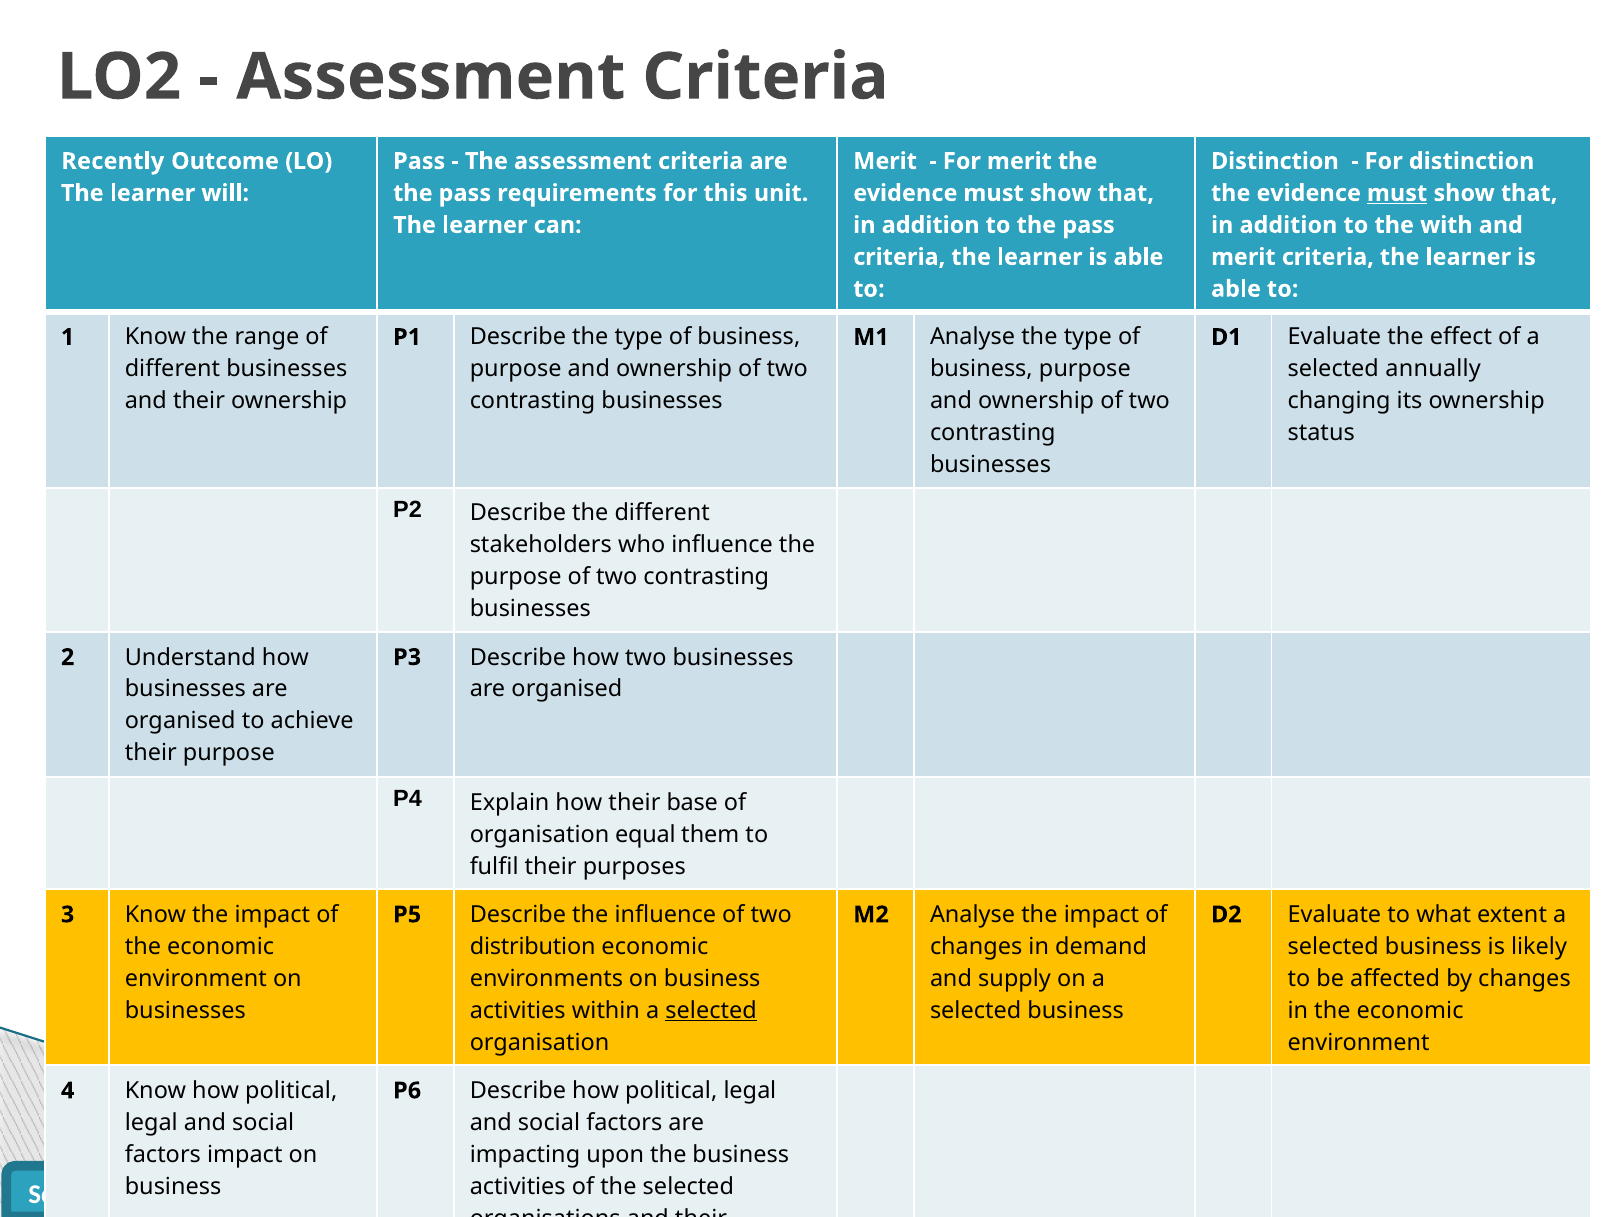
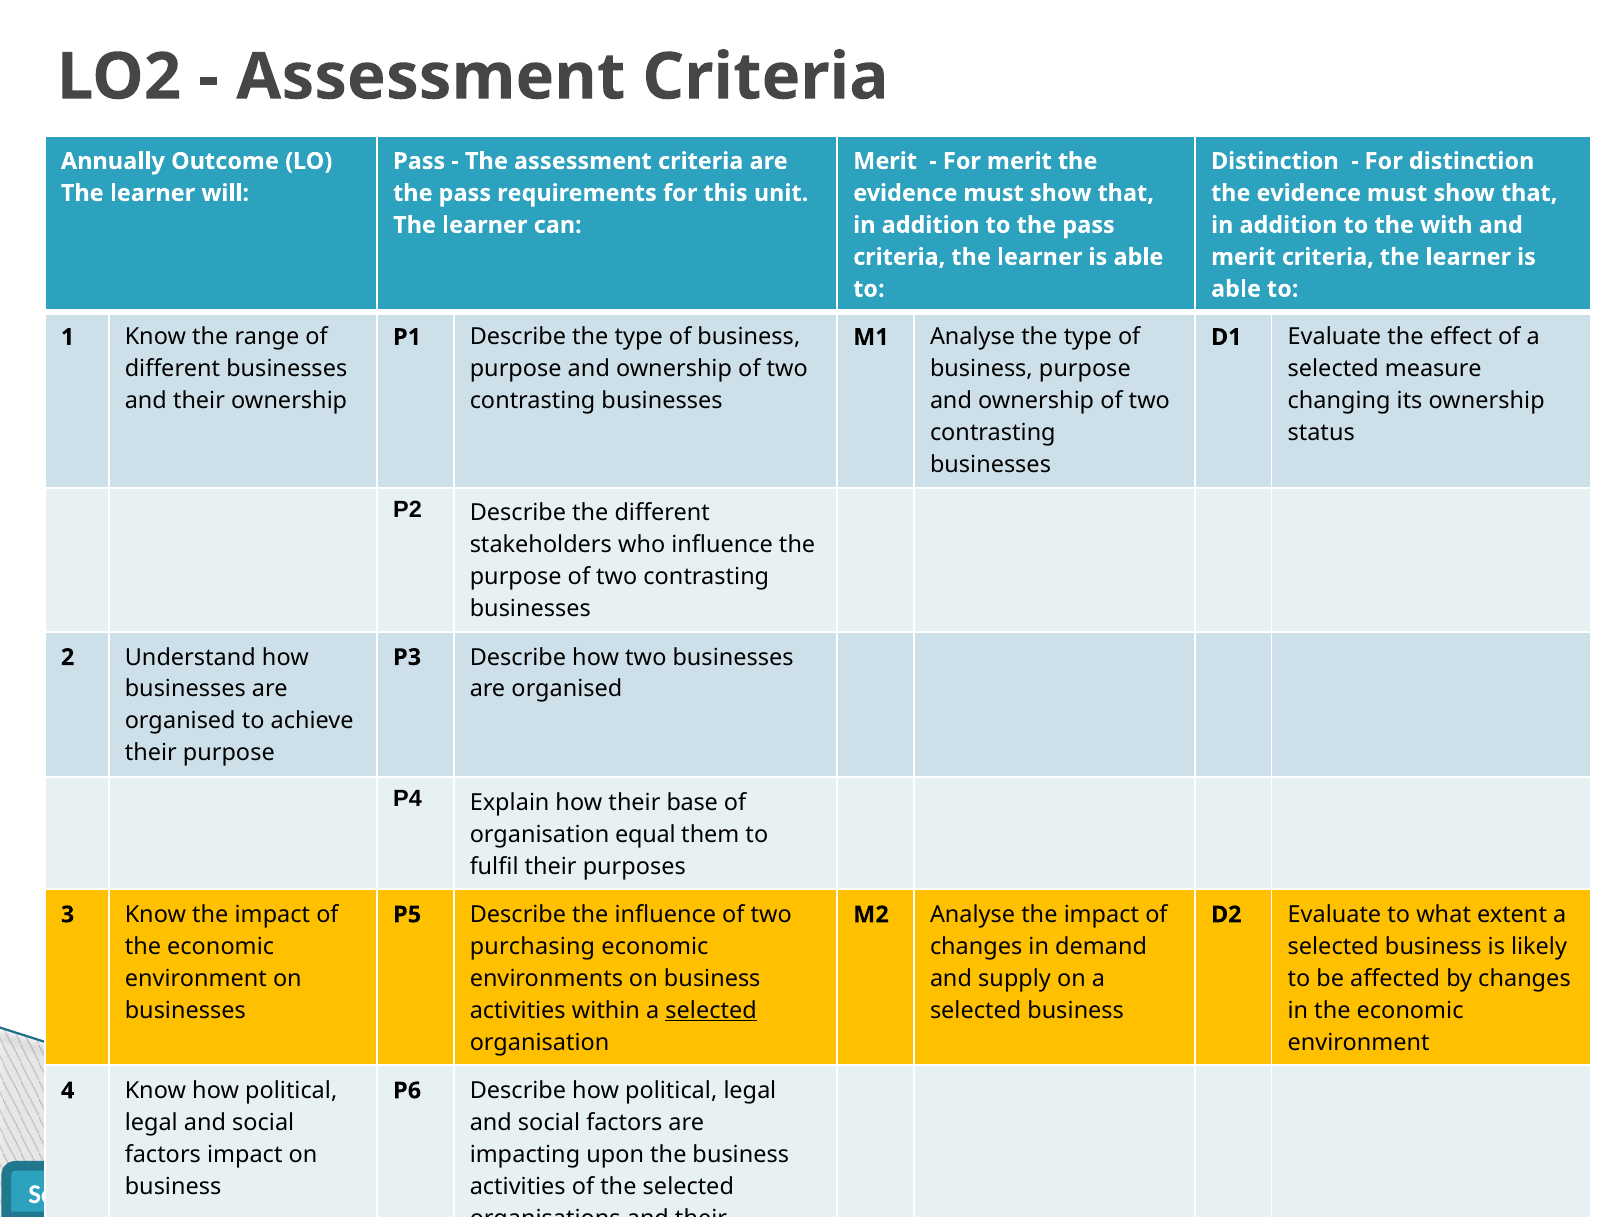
Recently: Recently -> Annually
must at (1397, 193) underline: present -> none
annually: annually -> measure
distribution: distribution -> purchasing
